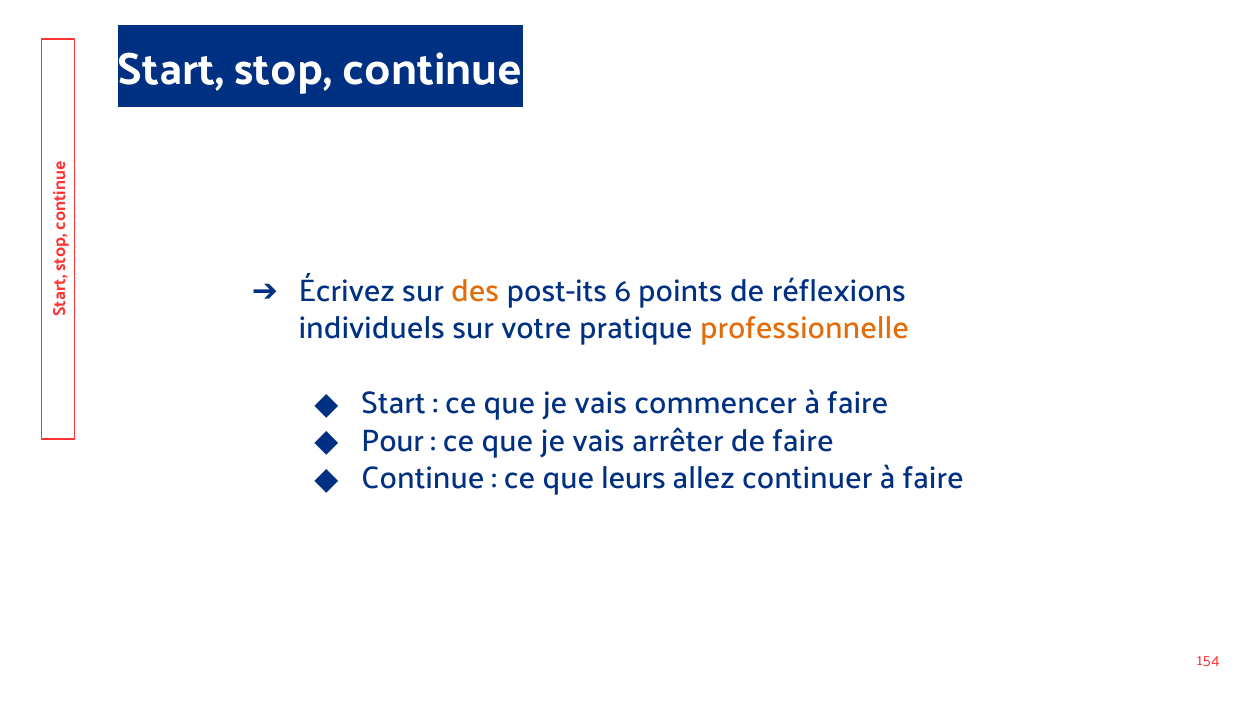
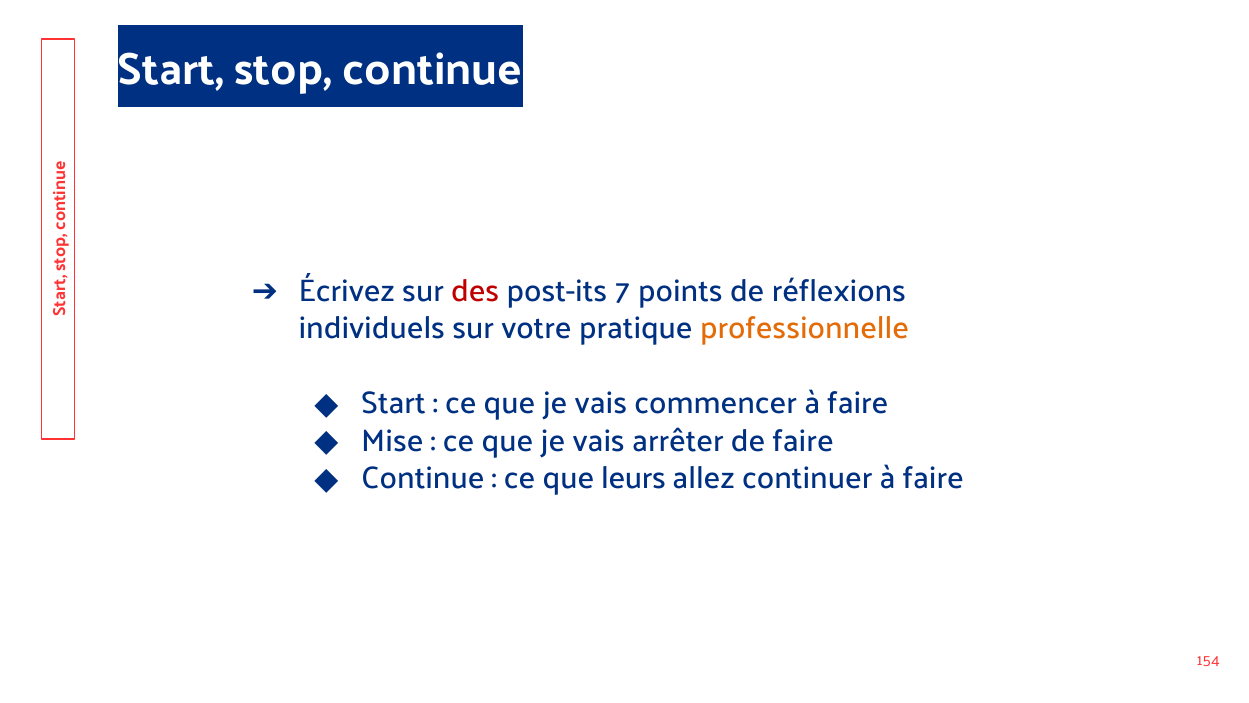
des colour: orange -> red
6: 6 -> 7
Pour: Pour -> Mise
